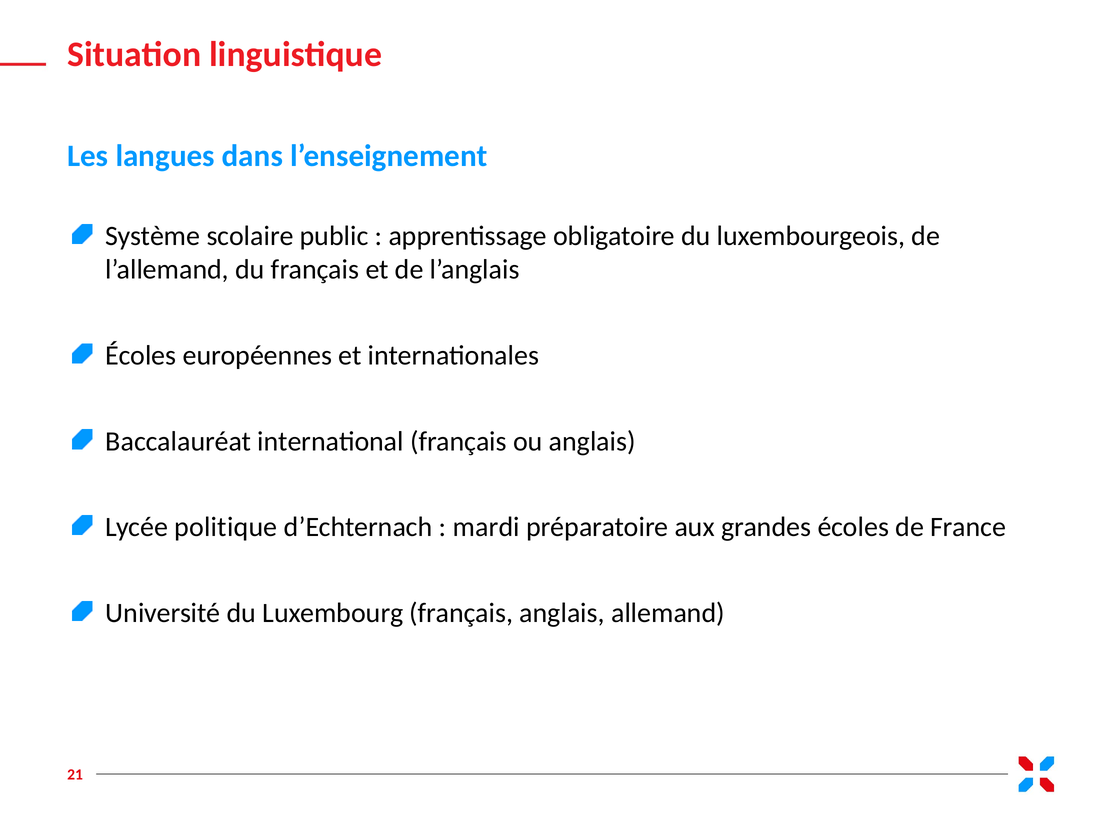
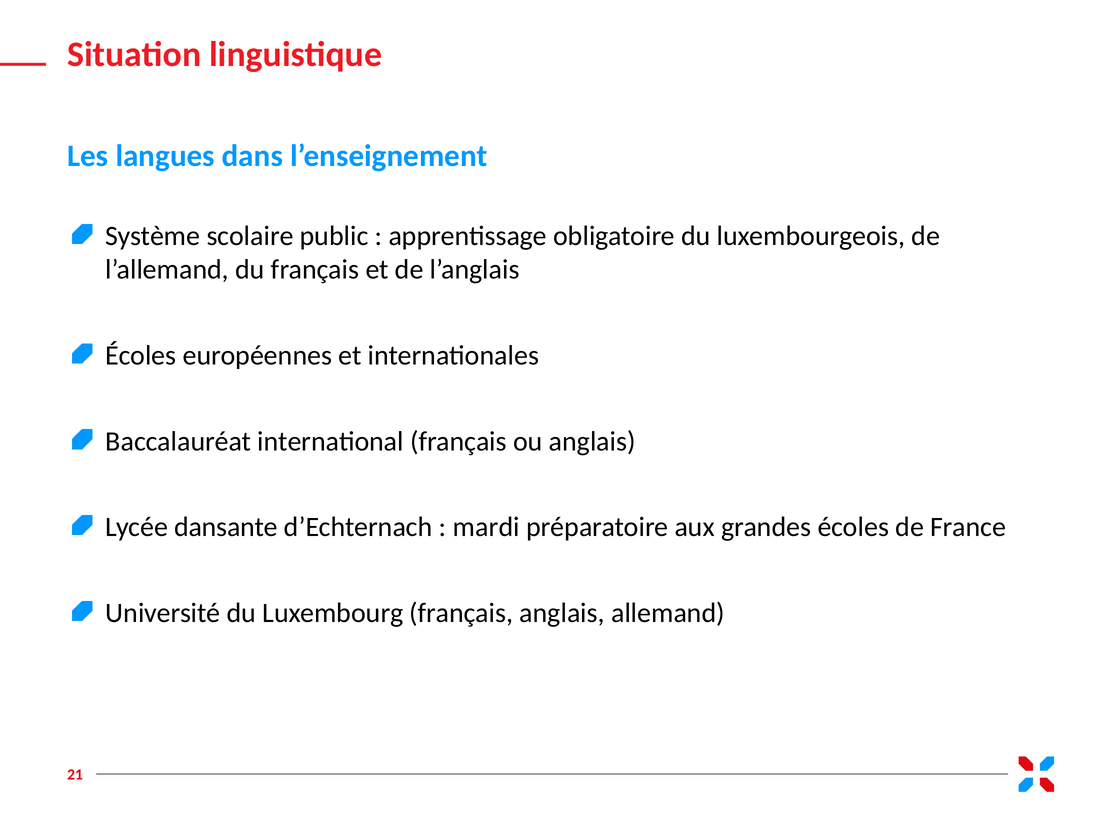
politique: politique -> dansante
